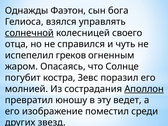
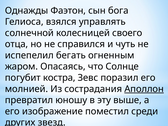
солнечной underline: present -> none
греков: греков -> бегать
ведет: ведет -> выше
